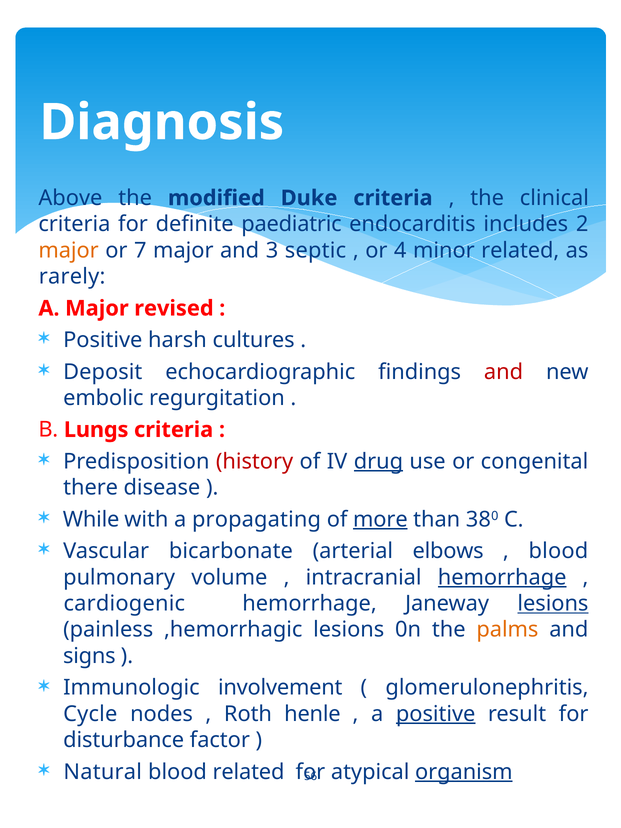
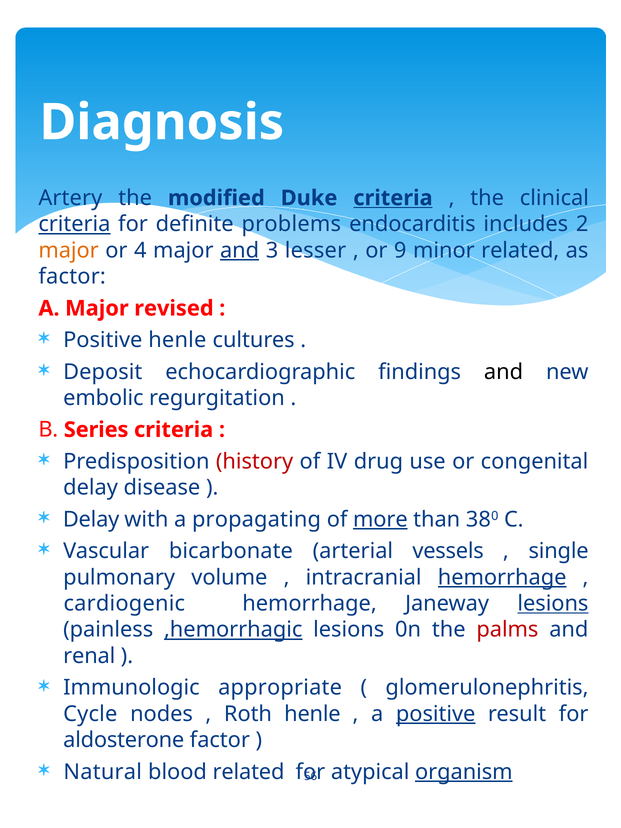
Above: Above -> Artery
criteria at (393, 198) underline: none -> present
criteria at (74, 224) underline: none -> present
paediatric: paediatric -> problems
7: 7 -> 4
and at (240, 250) underline: none -> present
septic: septic -> lesser
4: 4 -> 9
rarely at (72, 277): rarely -> factor
Positive harsh: harsh -> henle
and at (504, 372) colour: red -> black
Lungs: Lungs -> Series
drug underline: present -> none
there at (91, 488): there -> delay
While at (91, 519): While -> Delay
elbows: elbows -> vessels
blood at (558, 551): blood -> single
,hemorrhagic underline: none -> present
palms colour: orange -> red
signs: signs -> renal
involvement: involvement -> appropriate
disturbance: disturbance -> aldosterone
